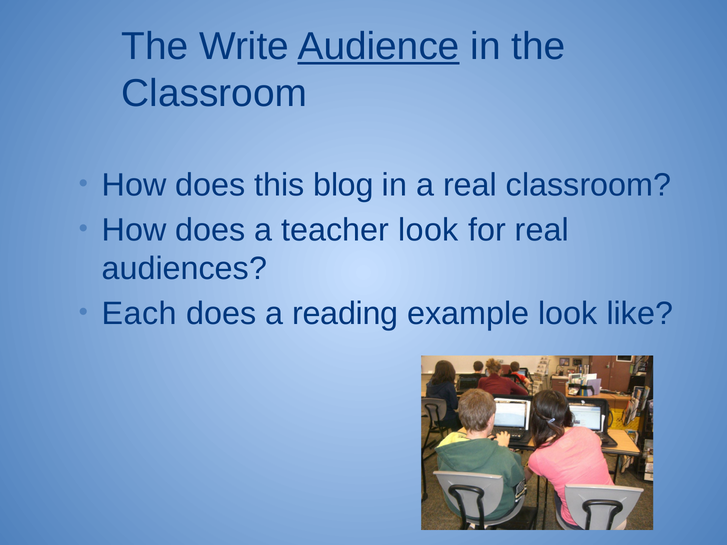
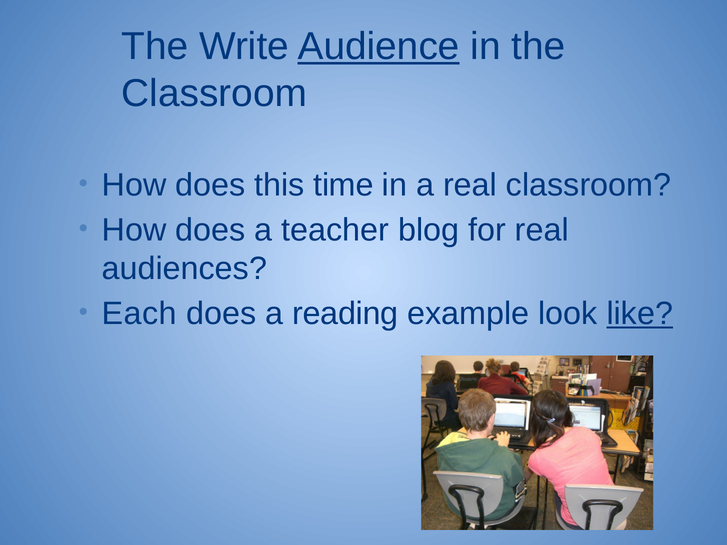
blog: blog -> time
teacher look: look -> blog
like underline: none -> present
